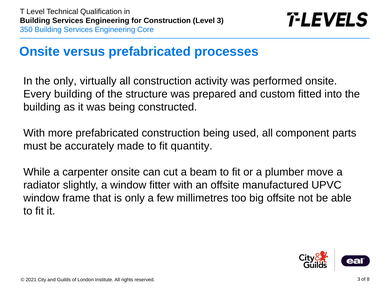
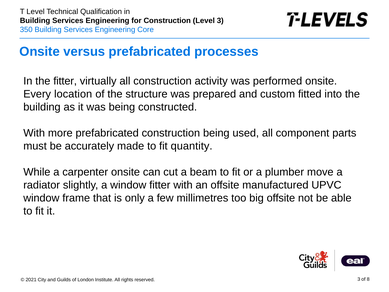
the only: only -> fitter
Every building: building -> location
